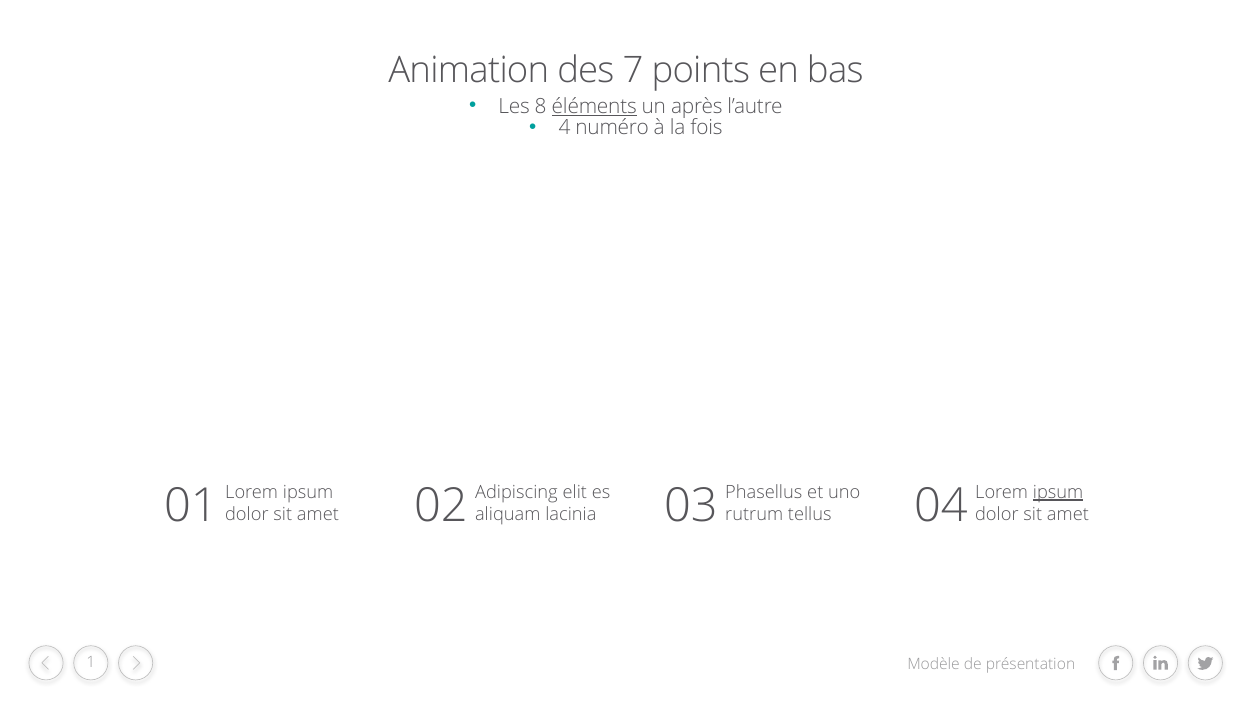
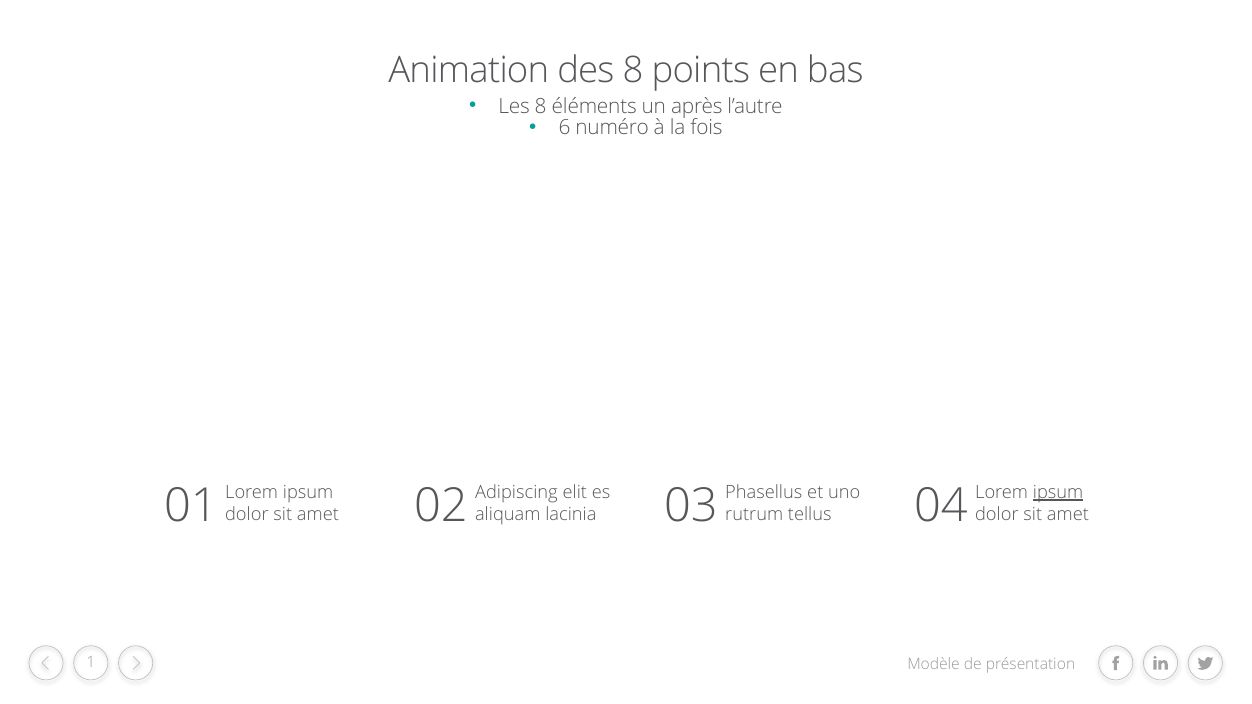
des 7: 7 -> 8
éléments underline: present -> none
4: 4 -> 6
